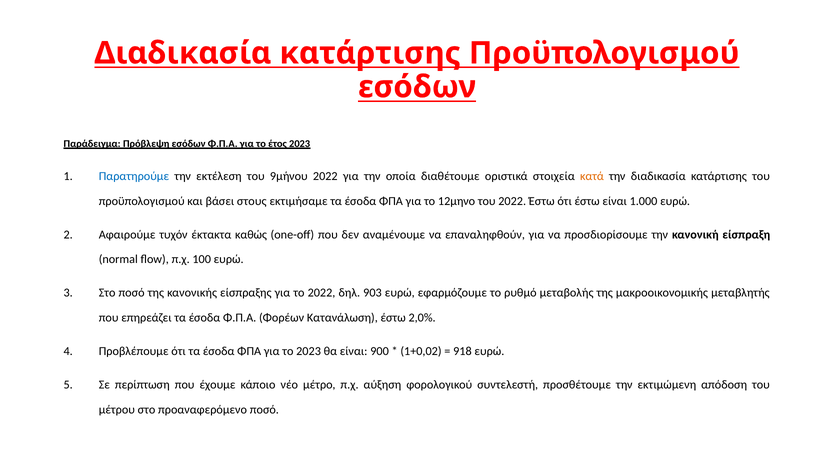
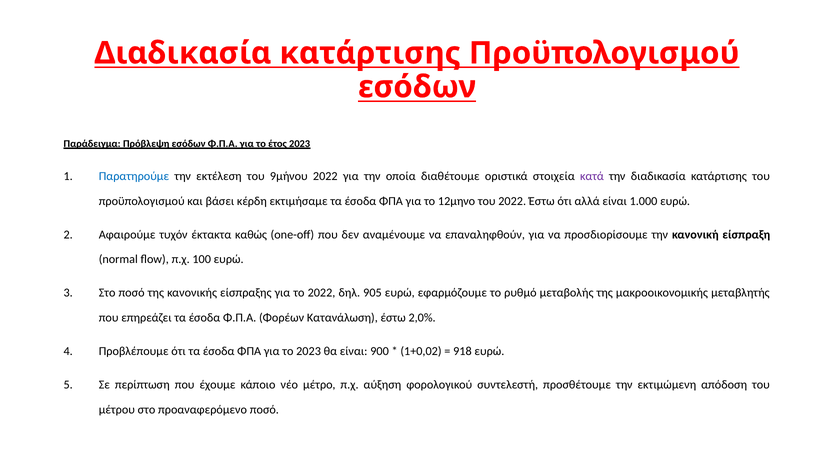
κατά colour: orange -> purple
στους: στους -> κέρδη
ότι έστω: έστω -> αλλά
903: 903 -> 905
